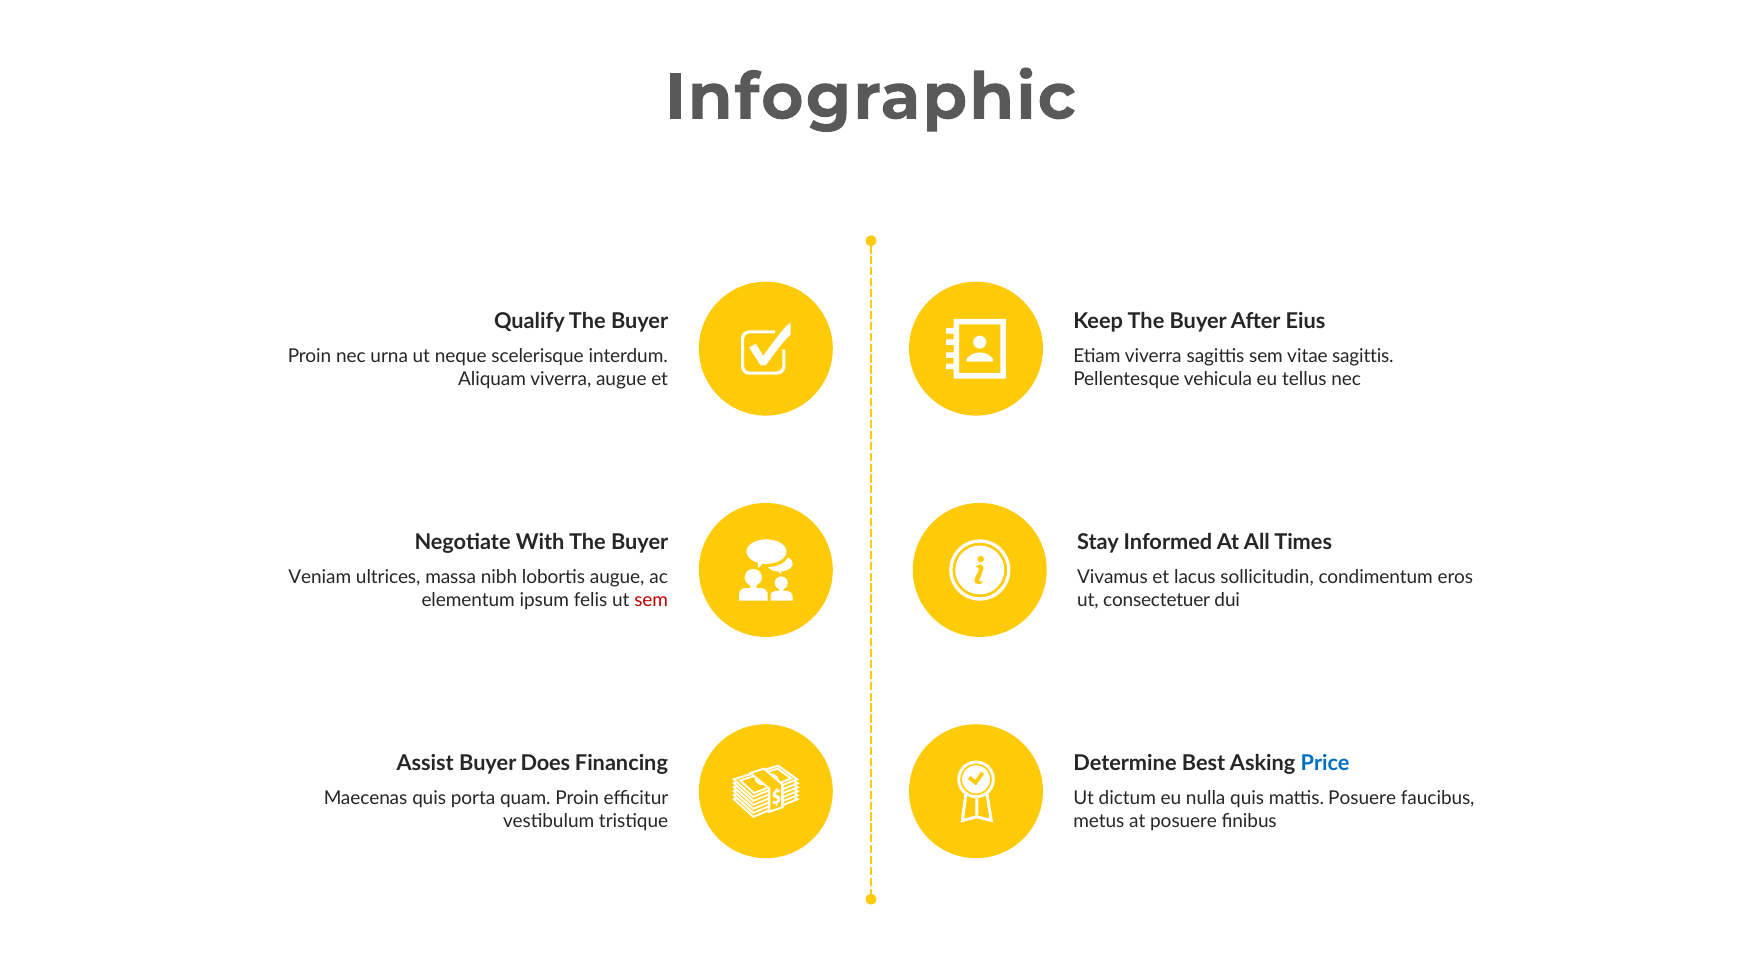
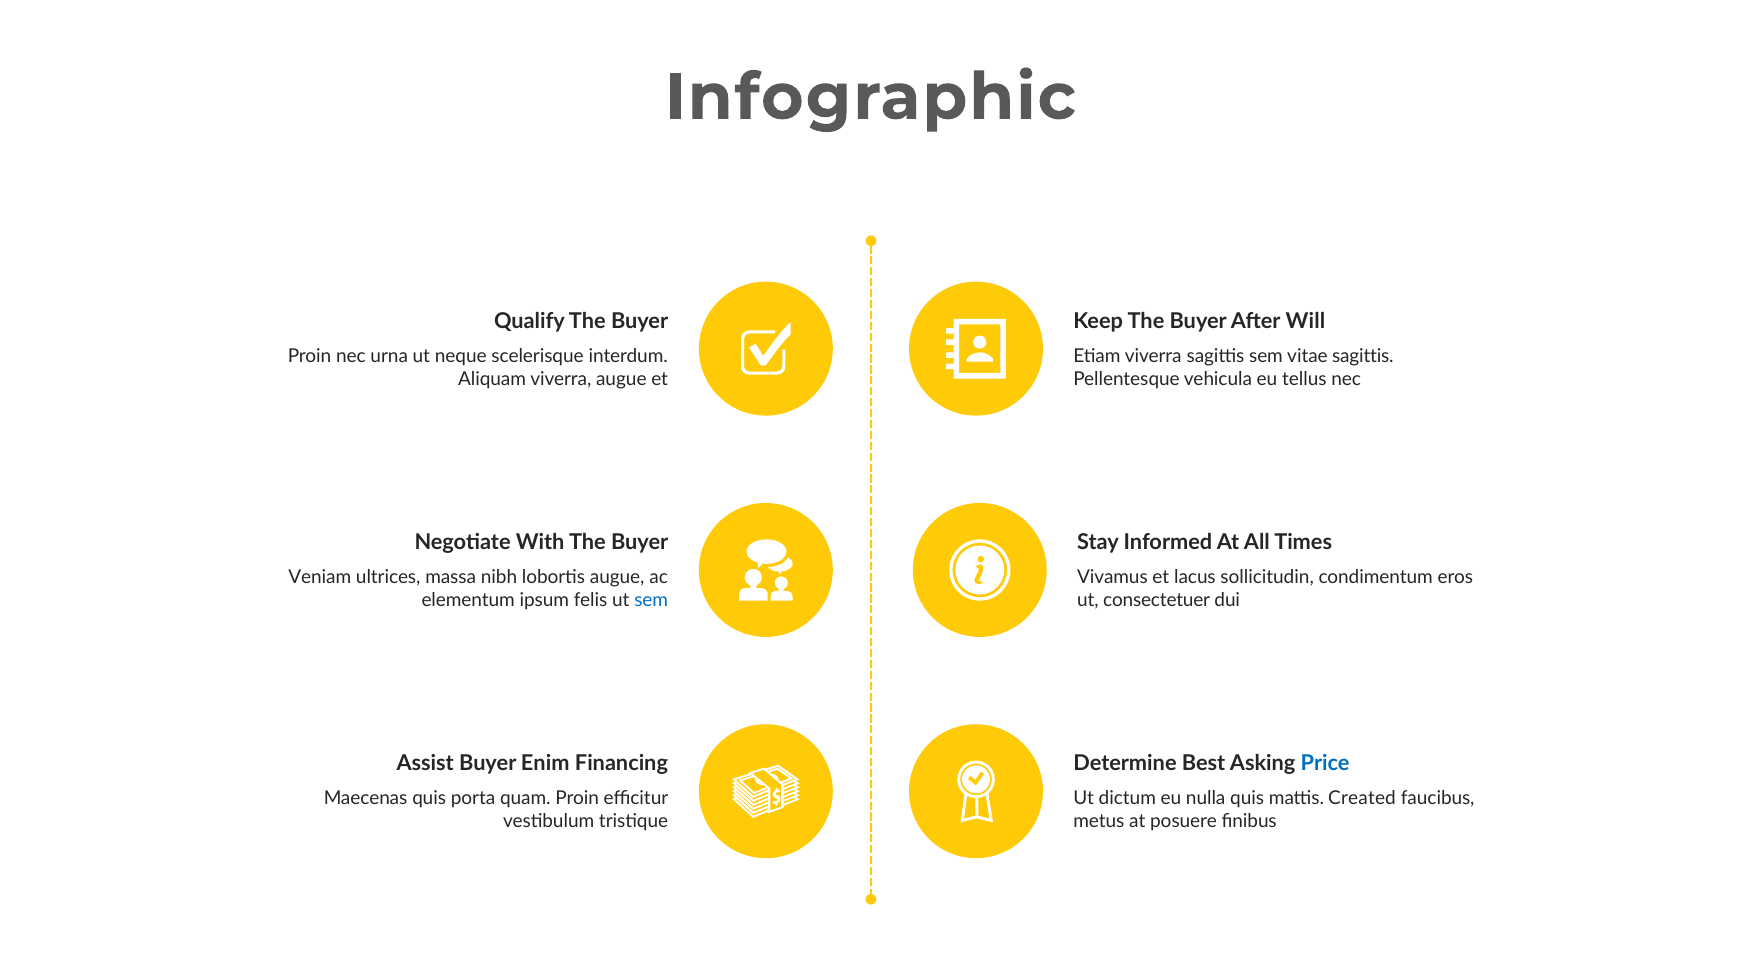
Eius: Eius -> Will
sem at (651, 600) colour: red -> blue
Does: Does -> Enim
mattis Posuere: Posuere -> Created
